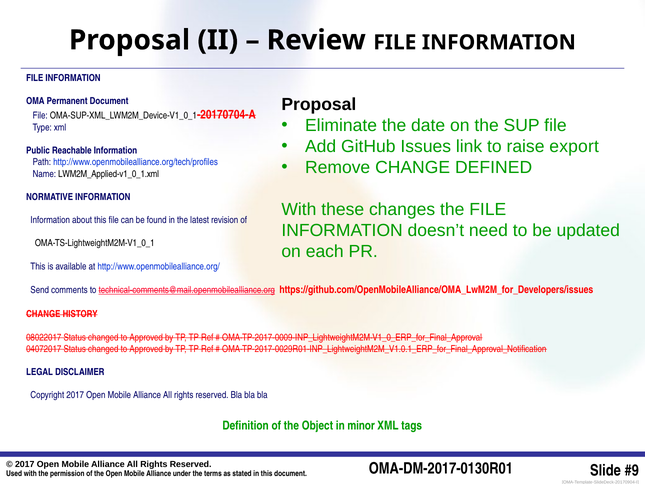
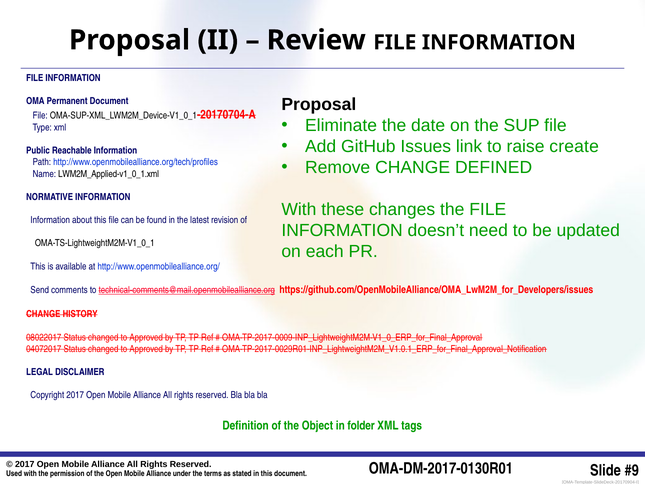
export: export -> create
minor: minor -> folder
